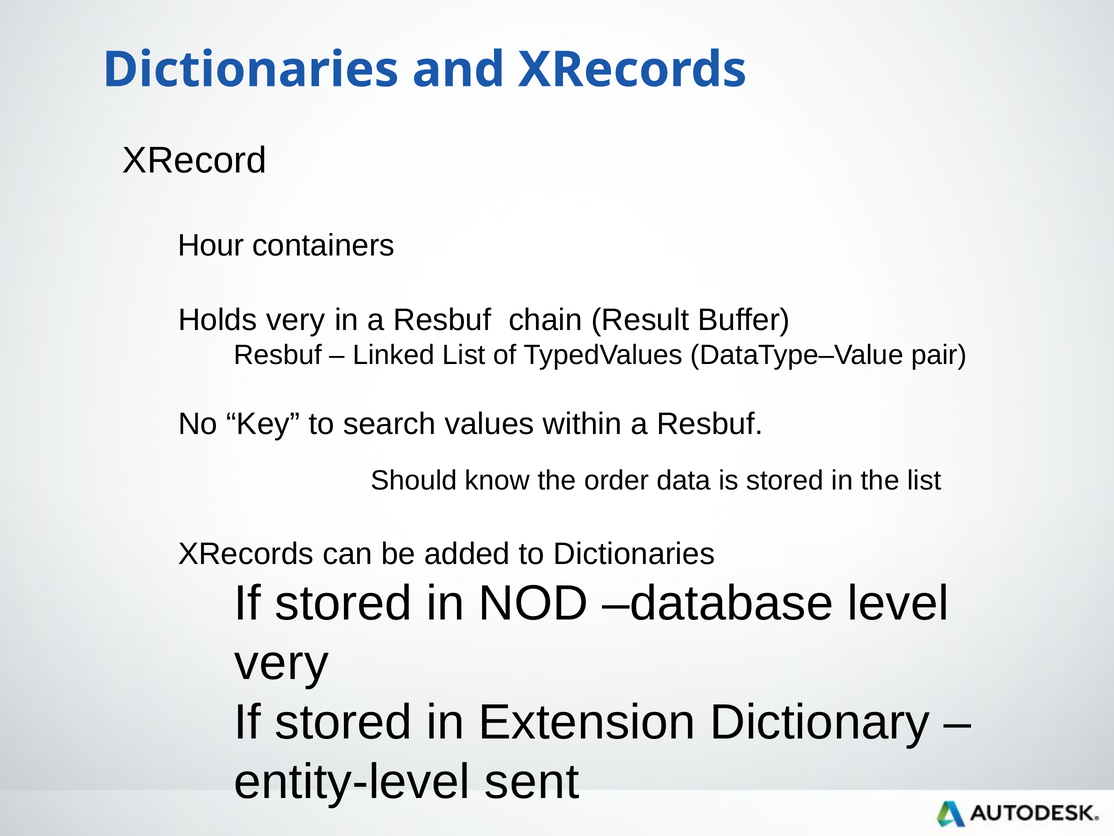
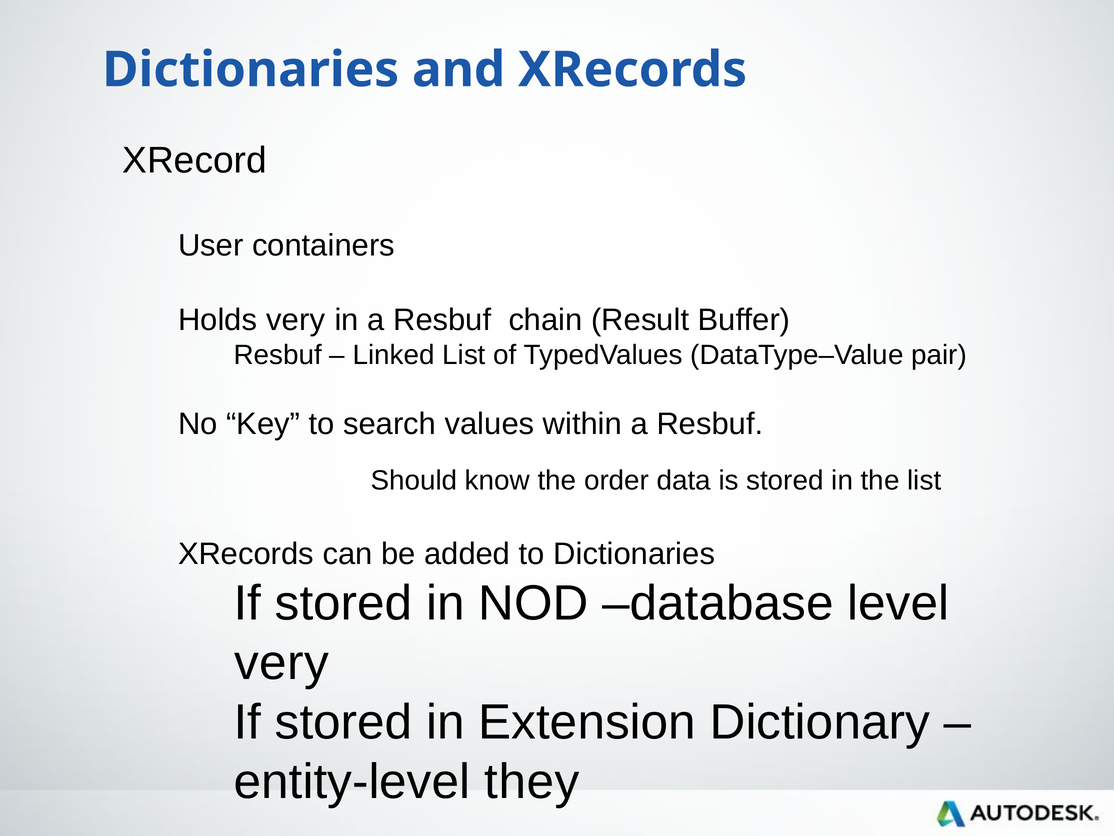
Hour: Hour -> User
sent: sent -> they
